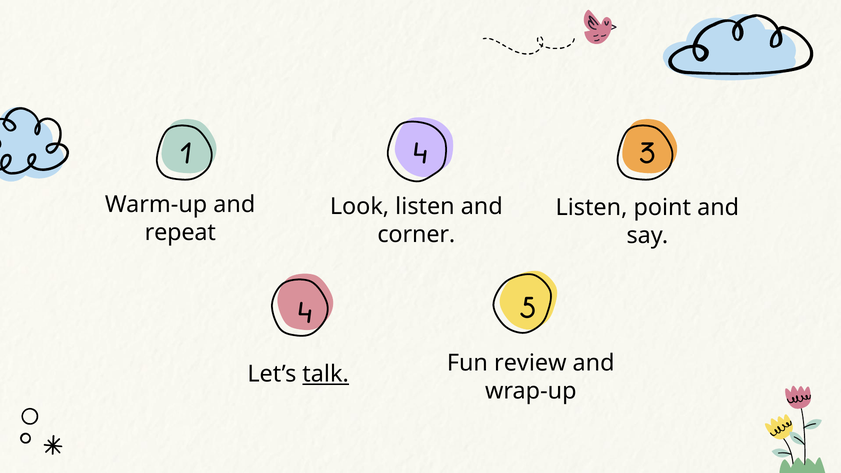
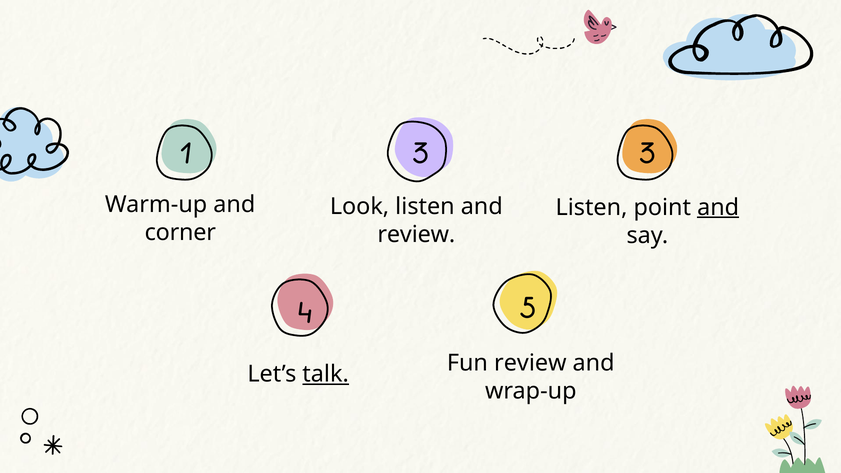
1 4: 4 -> 3
and at (718, 207) underline: none -> present
repeat: repeat -> corner
corner at (416, 235): corner -> review
